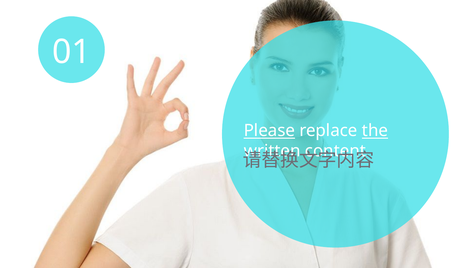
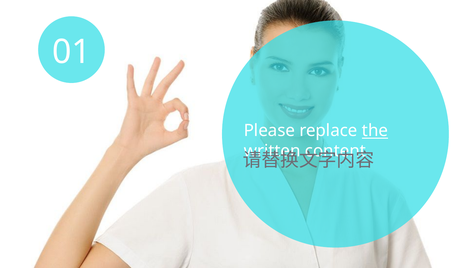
Please underline: present -> none
